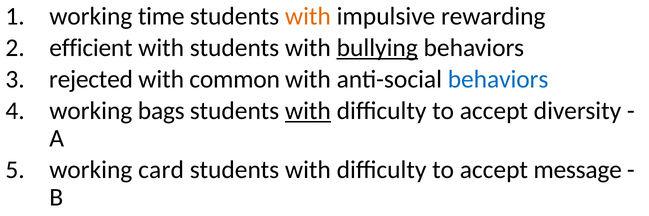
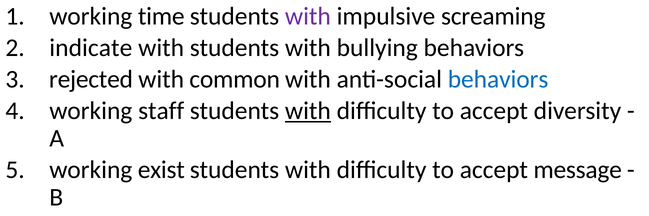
with at (308, 16) colour: orange -> purple
rewarding: rewarding -> screaming
efficient: efficient -> indicate
bullying underline: present -> none
bags: bags -> staff
card: card -> exist
